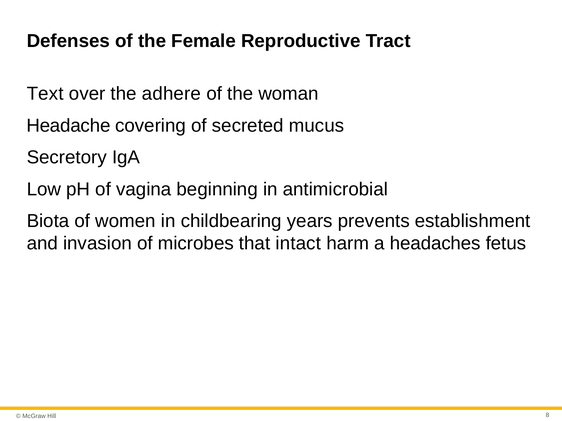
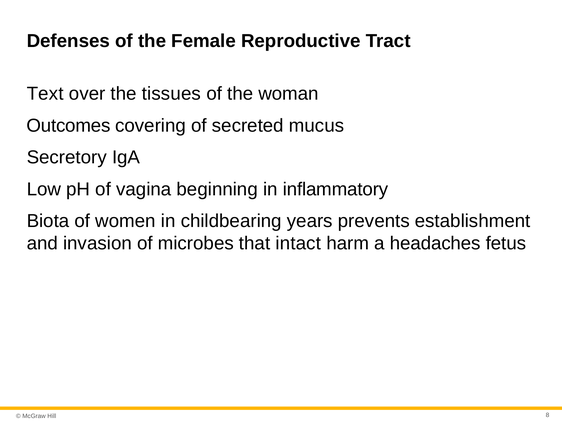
adhere: adhere -> tissues
Headache: Headache -> Outcomes
antimicrobial: antimicrobial -> inflammatory
